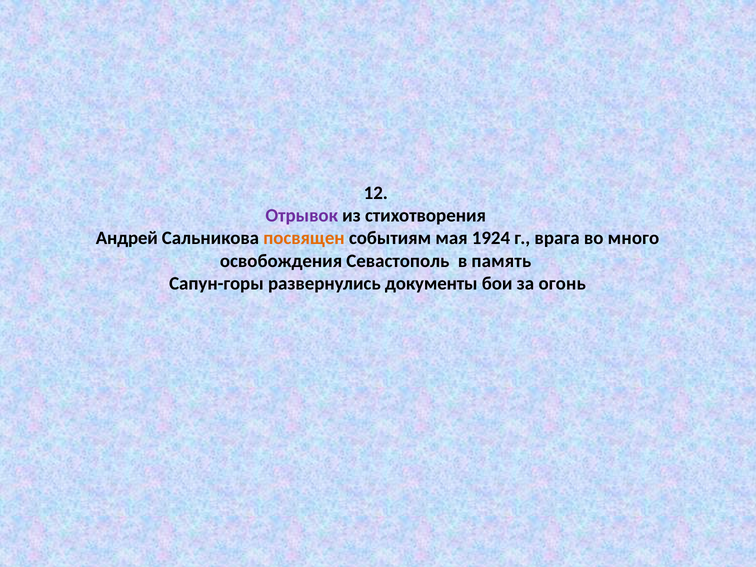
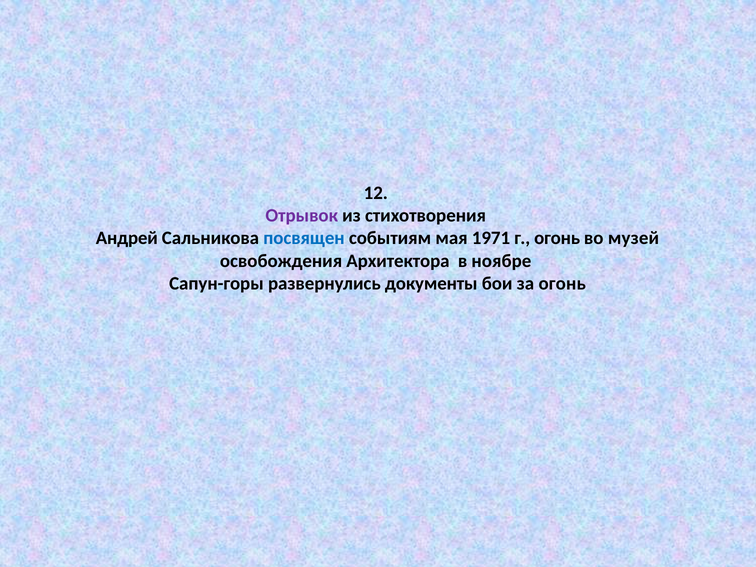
посвящен colour: orange -> blue
1924: 1924 -> 1971
г врага: врага -> огонь
много: много -> музей
Севастополь: Севастополь -> Архитектора
память: память -> ноябре
